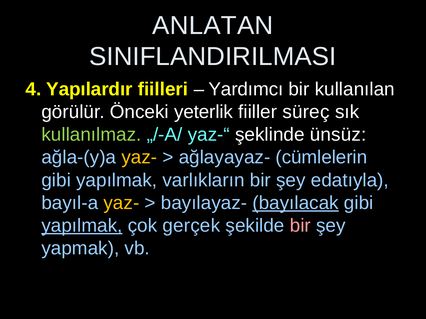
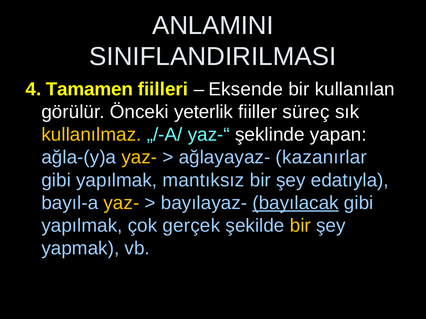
ANLATAN: ANLATAN -> ANLAMINI
Yapılardır: Yapılardır -> Tamamen
Yardımcı: Yardımcı -> Eksende
kullanılmaz colour: light green -> yellow
ünsüz: ünsüz -> yapan
cümlelerin: cümlelerin -> kazanırlar
varlıkların: varlıkların -> mantıksız
yapılmak at (82, 226) underline: present -> none
bir at (300, 226) colour: pink -> yellow
